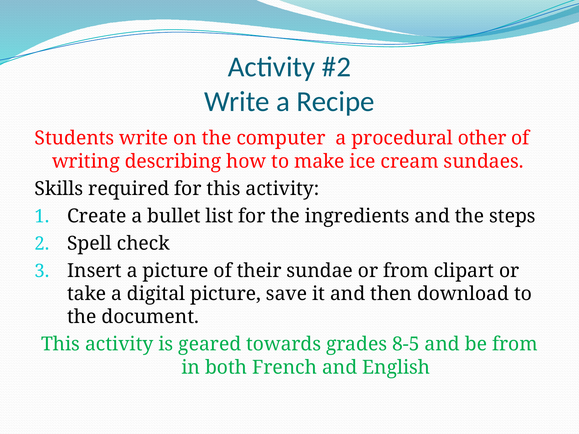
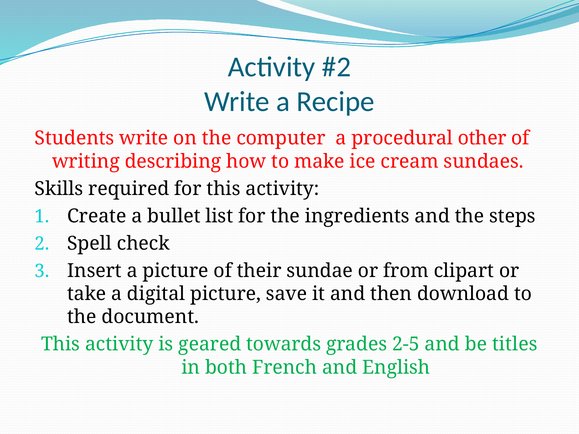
8-5: 8-5 -> 2-5
be from: from -> titles
